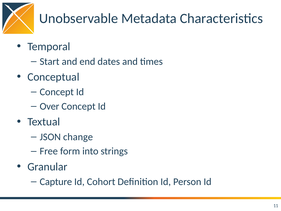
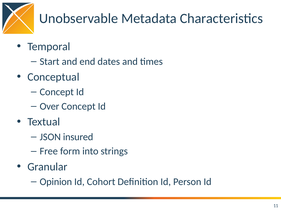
change: change -> insured
Capture: Capture -> Opinion
